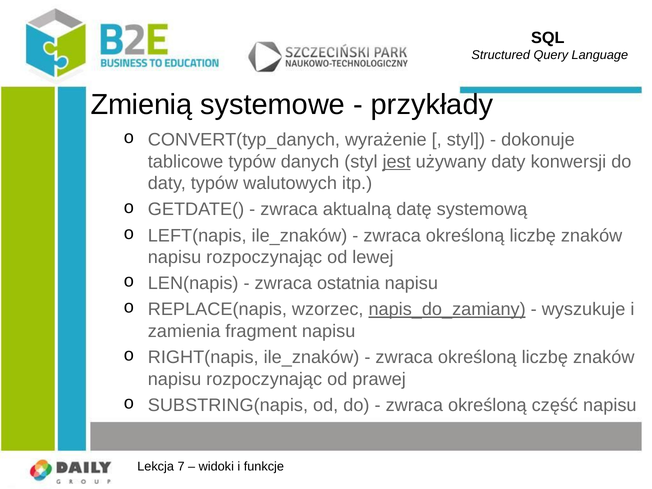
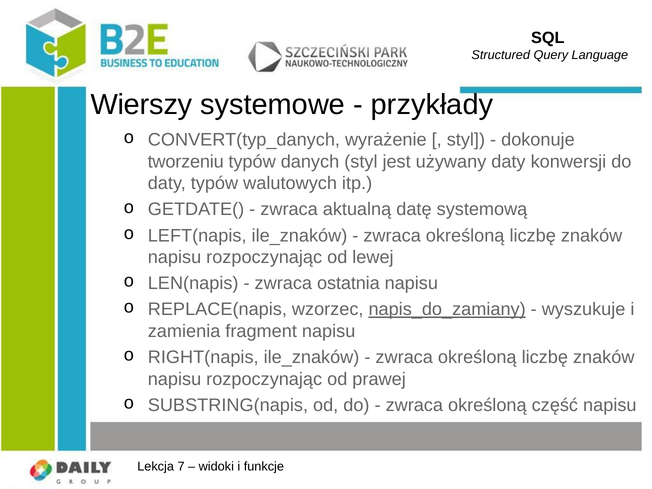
Zmienią: Zmienią -> Wierszy
tablicowe: tablicowe -> tworzeniu
jest underline: present -> none
